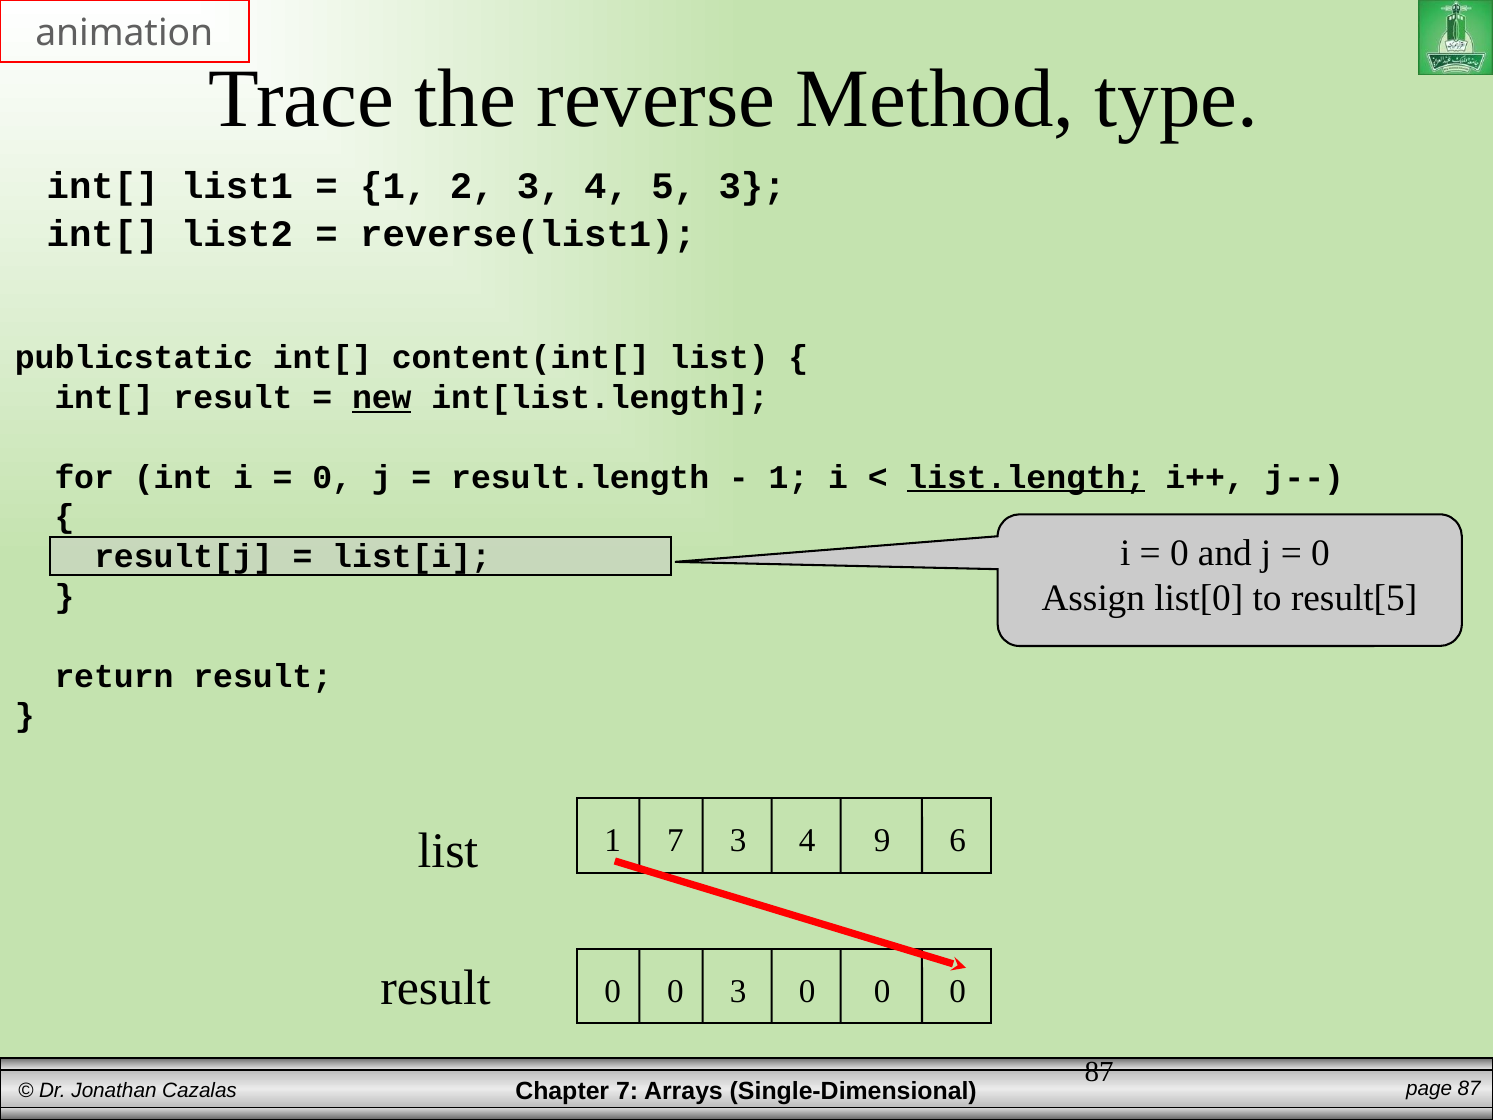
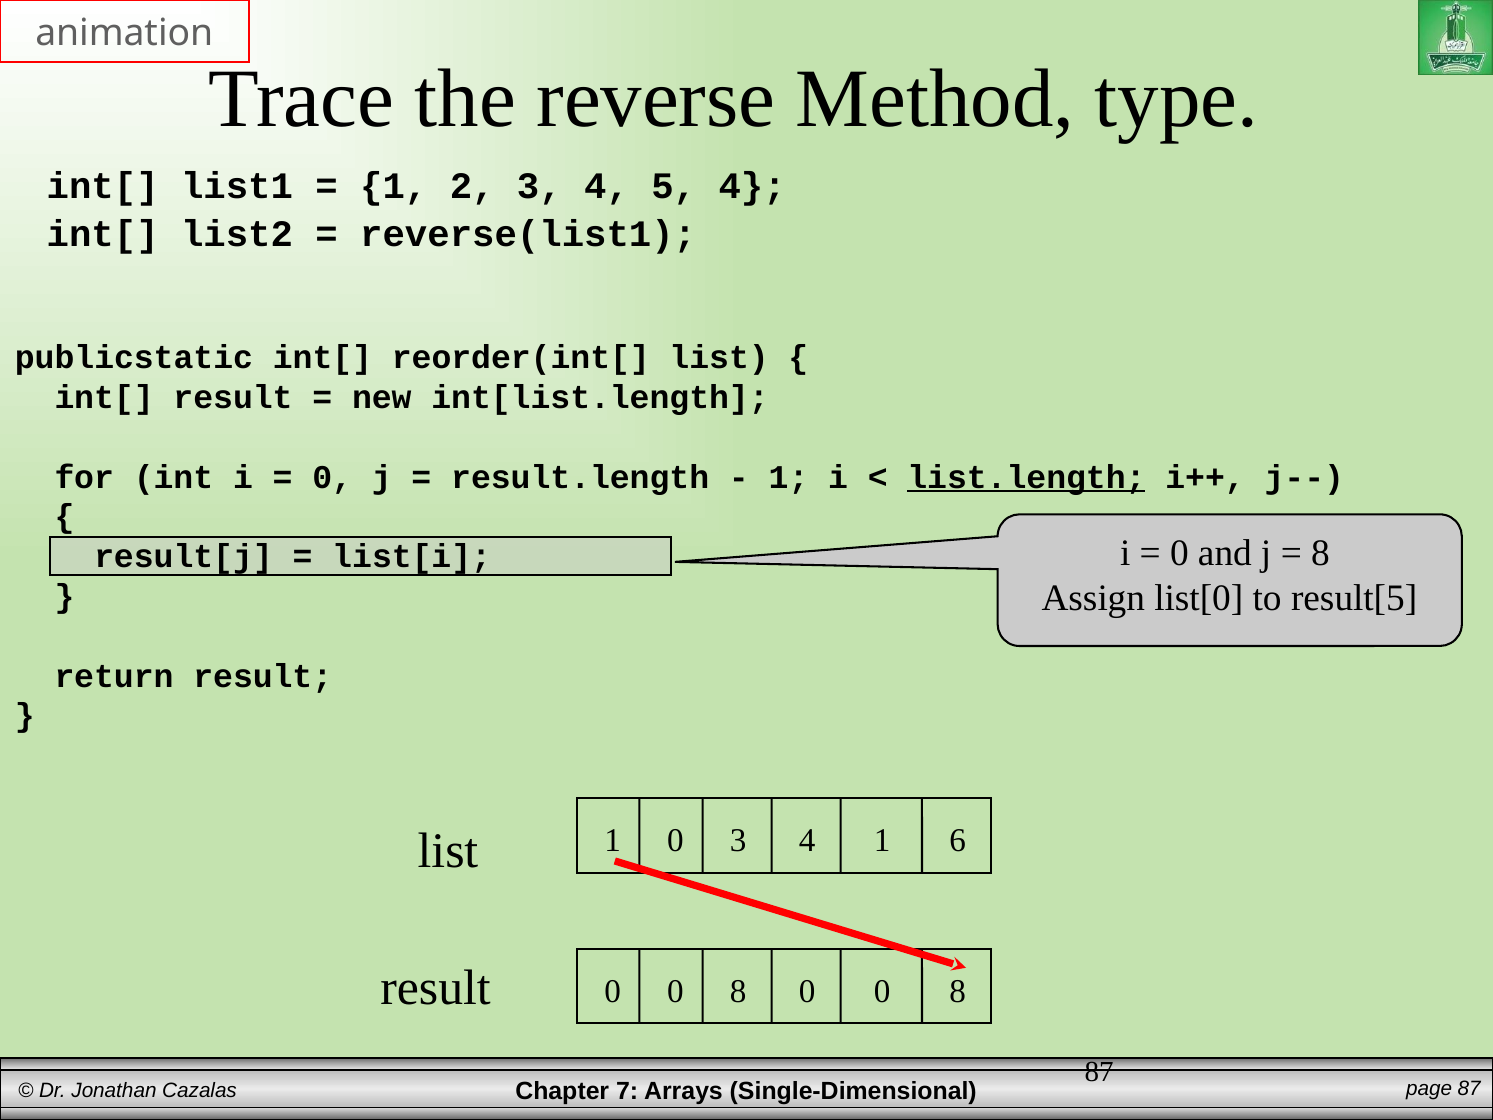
5 3: 3 -> 4
content(int[: content(int[ -> reorder(int[
new underline: present -> none
0 at (1320, 553): 0 -> 8
1 7: 7 -> 0
4 9: 9 -> 1
3 at (738, 991): 3 -> 8
0 at (958, 991): 0 -> 8
